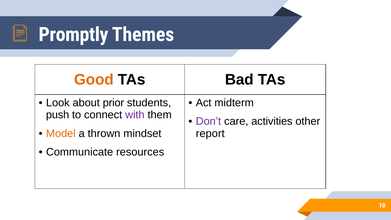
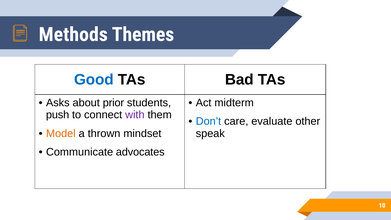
Promptly: Promptly -> Methods
Good colour: orange -> blue
Look: Look -> Asks
Don’t colour: purple -> blue
activities: activities -> evaluate
report: report -> speak
resources: resources -> advocates
